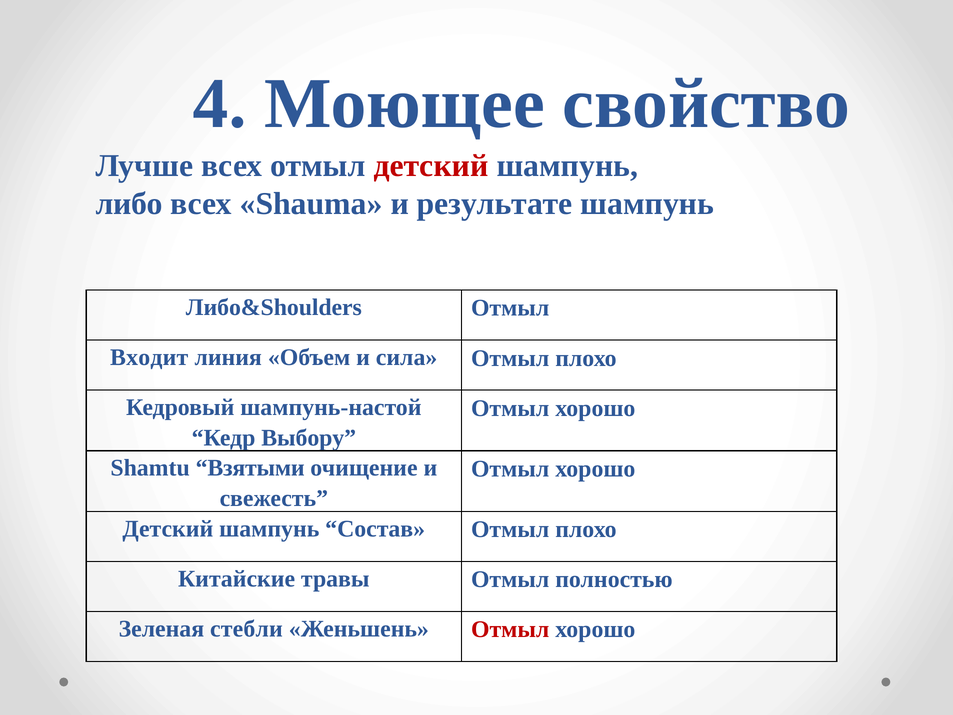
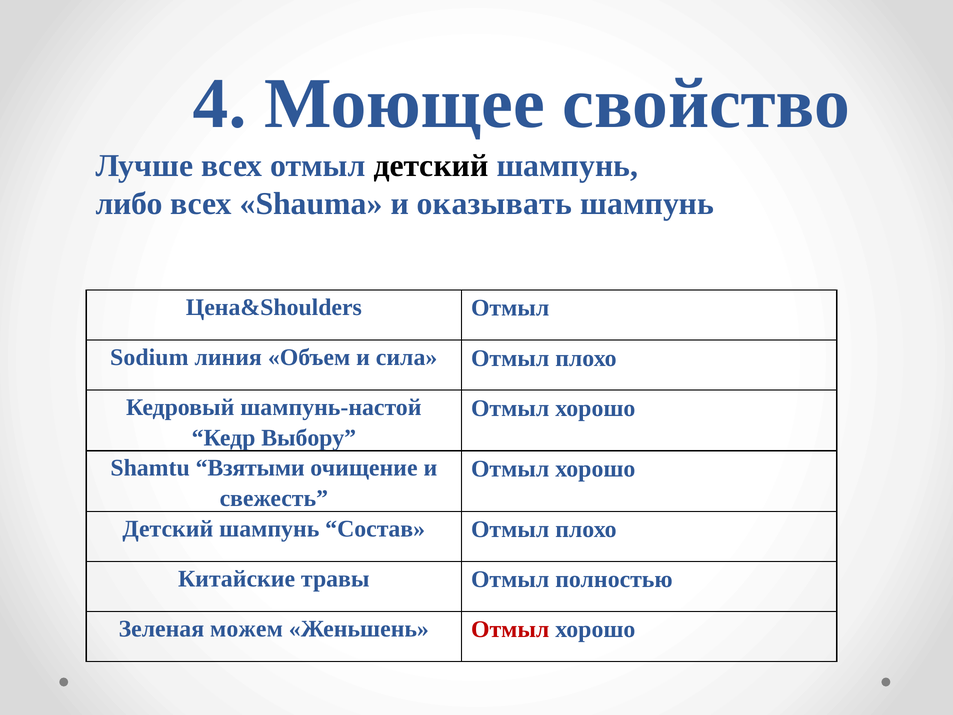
детский at (431, 166) colour: red -> black
результате: результате -> оказывать
Либо&Shoulders: Либо&Shoulders -> Цена&Shoulders
Входит: Входит -> Sodium
стебли: стебли -> можем
